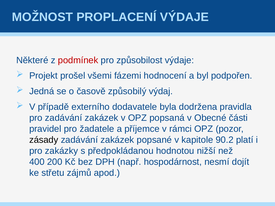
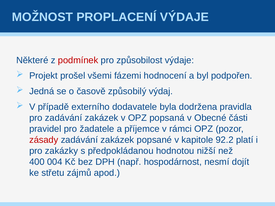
zásady colour: black -> red
90.2: 90.2 -> 92.2
200: 200 -> 004
